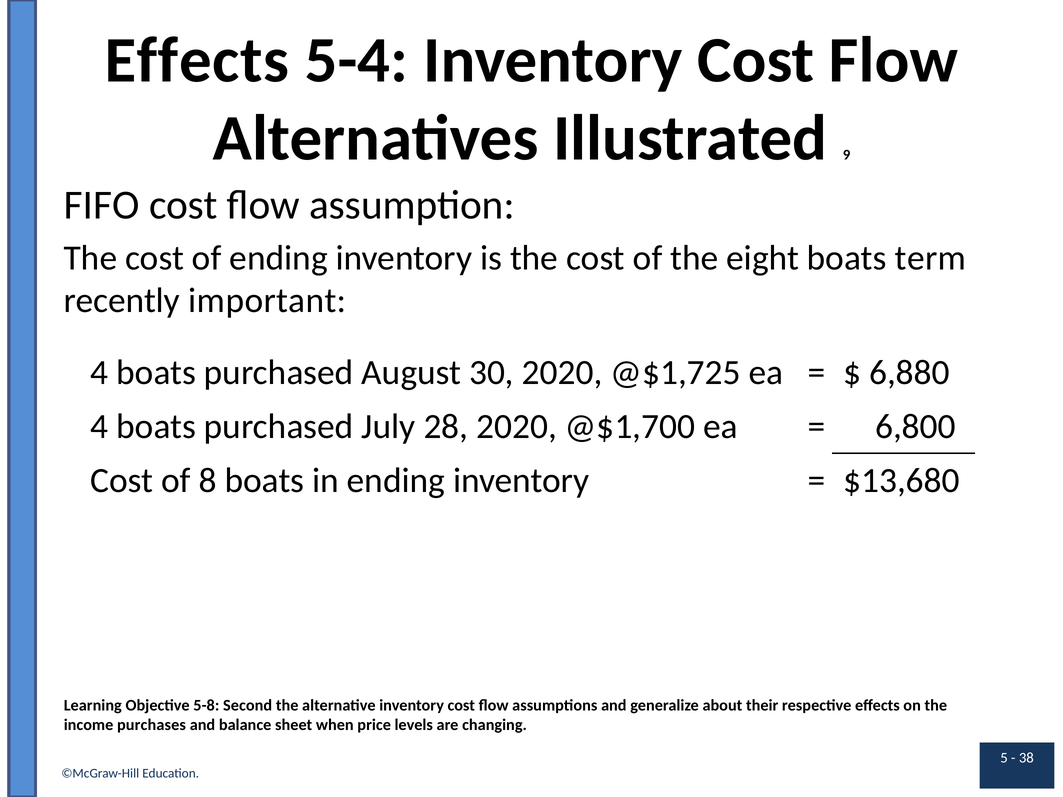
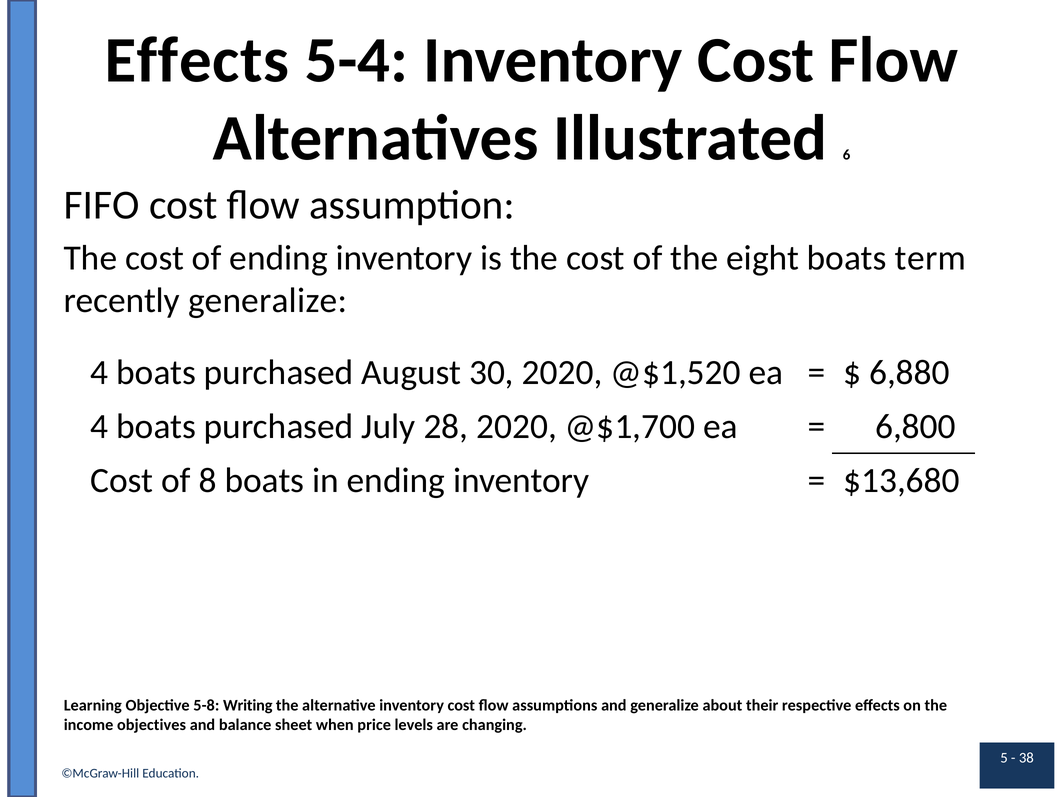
9: 9 -> 6
recently important: important -> generalize
@$1,725: @$1,725 -> @$1,520
Second: Second -> Writing
purchases: purchases -> objectives
